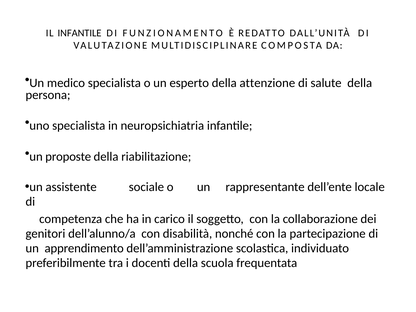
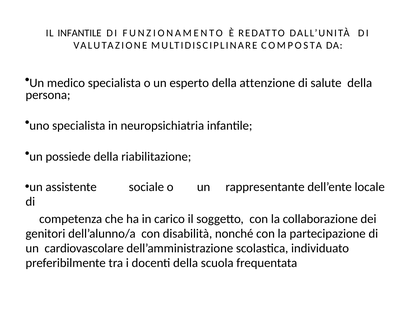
proposte: proposte -> possiede
apprendimento: apprendimento -> cardiovascolare
